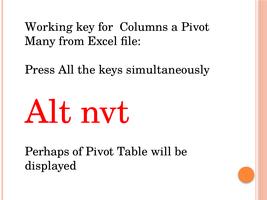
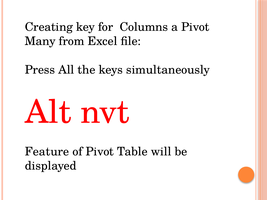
Working: Working -> Creating
Perhaps: Perhaps -> Feature
